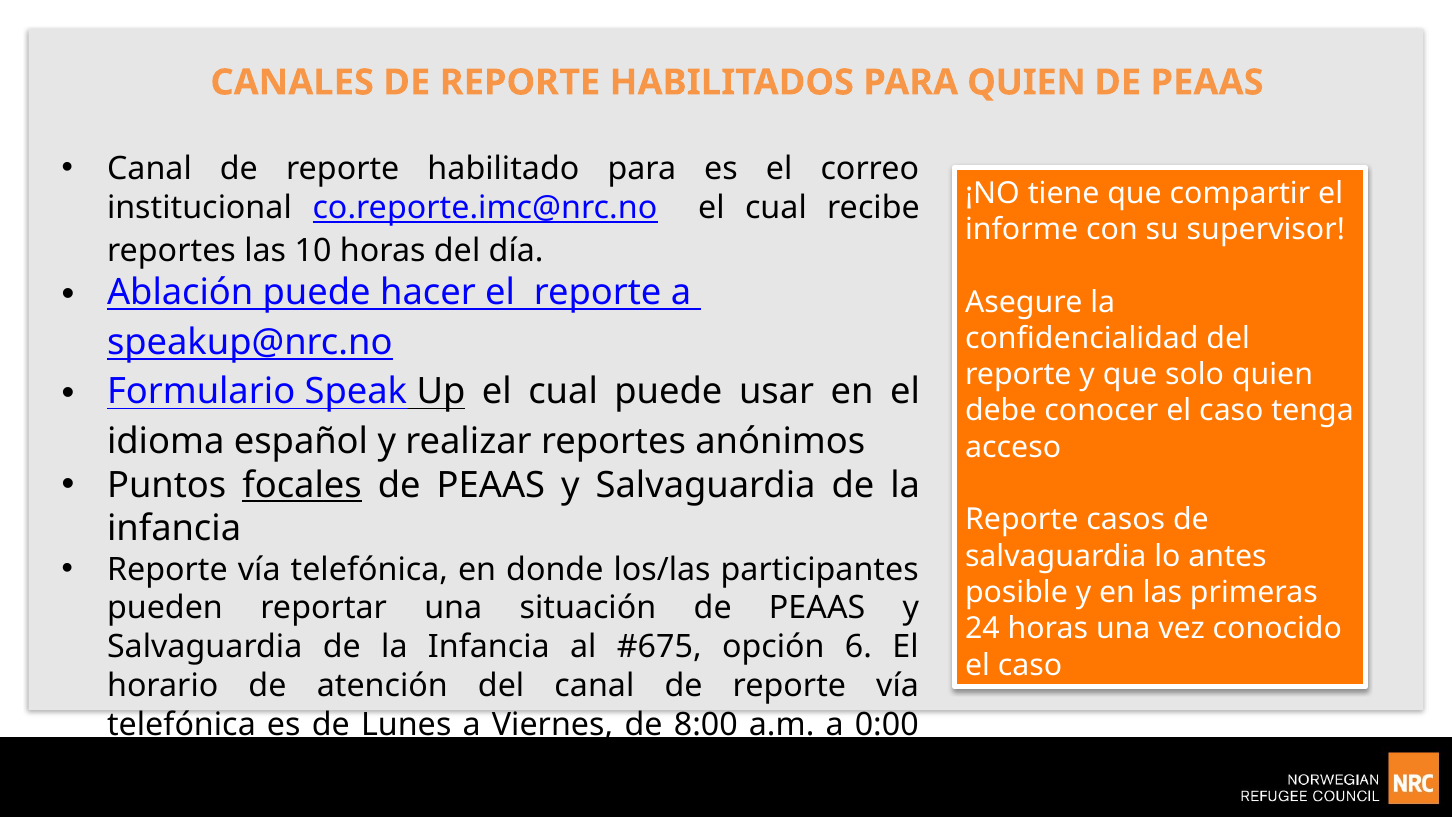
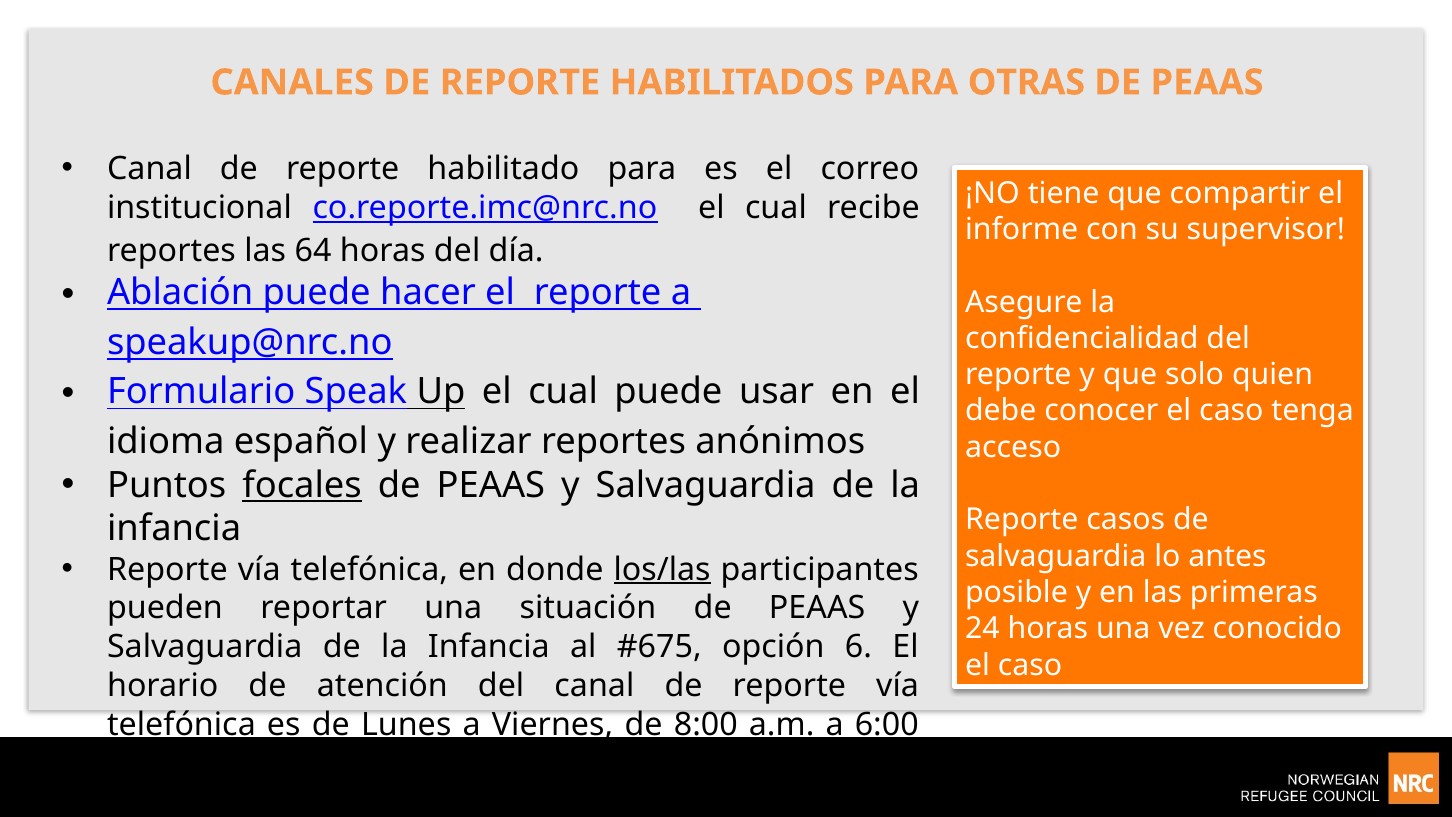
PARA QUIEN: QUIEN -> OTRAS
10: 10 -> 64
los/las underline: none -> present
0:00: 0:00 -> 6:00
